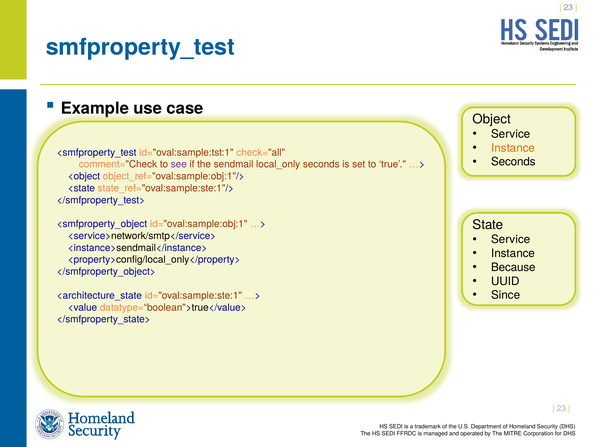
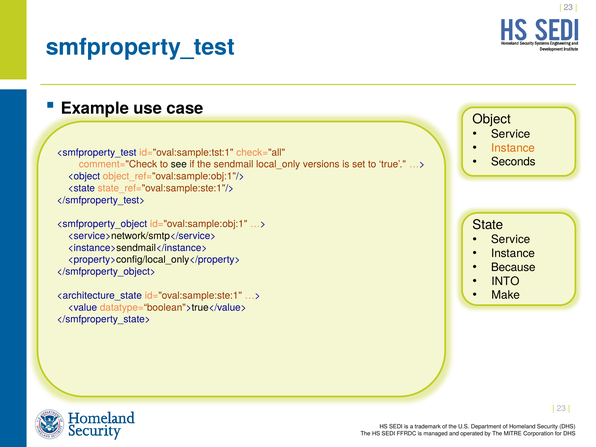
see colour: purple -> black
local_only seconds: seconds -> versions
UUID: UUID -> INTO
Since at (506, 295): Since -> Make
